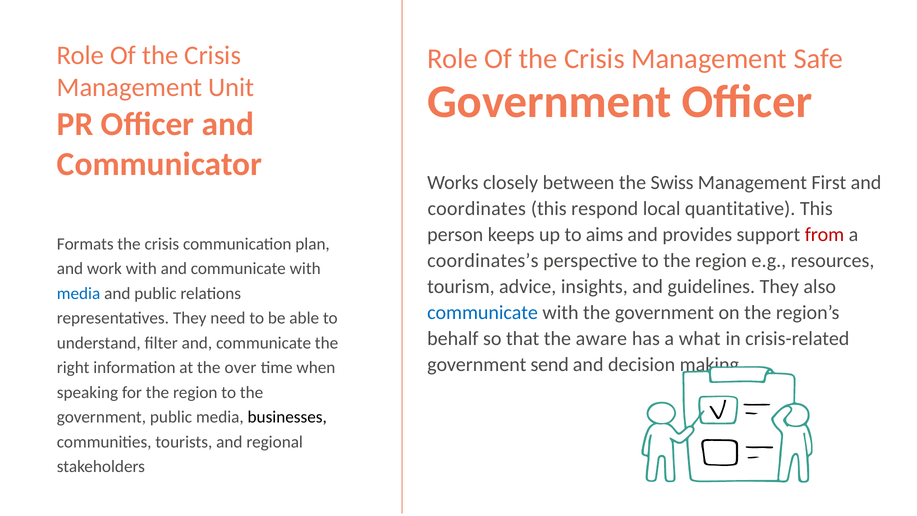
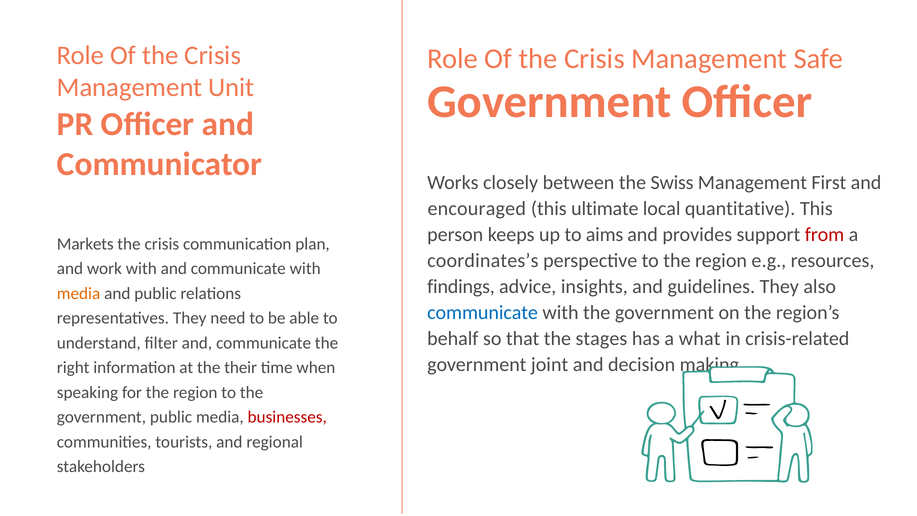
coordinates: coordinates -> encouraged
respond: respond -> ultimate
Formats: Formats -> Markets
tourism: tourism -> findings
media at (79, 293) colour: blue -> orange
aware: aware -> stages
send: send -> joint
over: over -> their
businesses colour: black -> red
